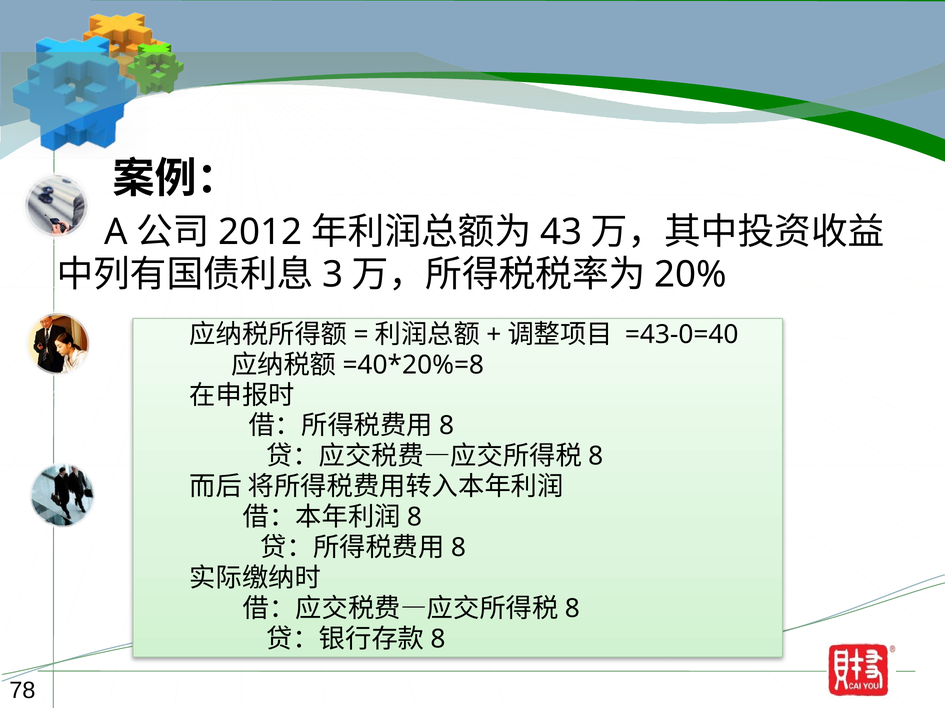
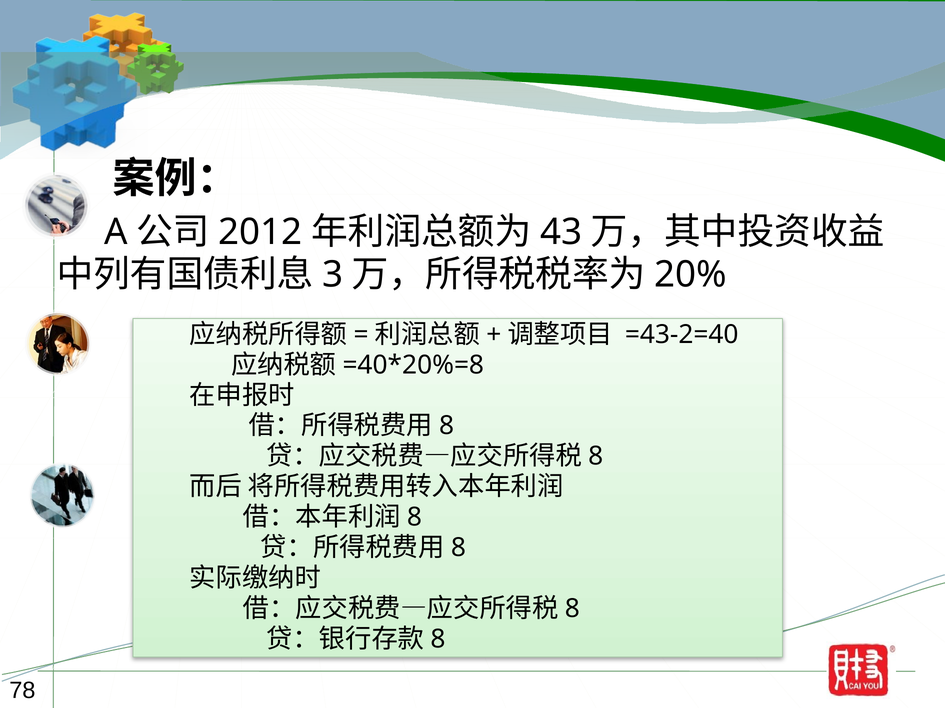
=43-0=40: =43-0=40 -> =43-2=40
